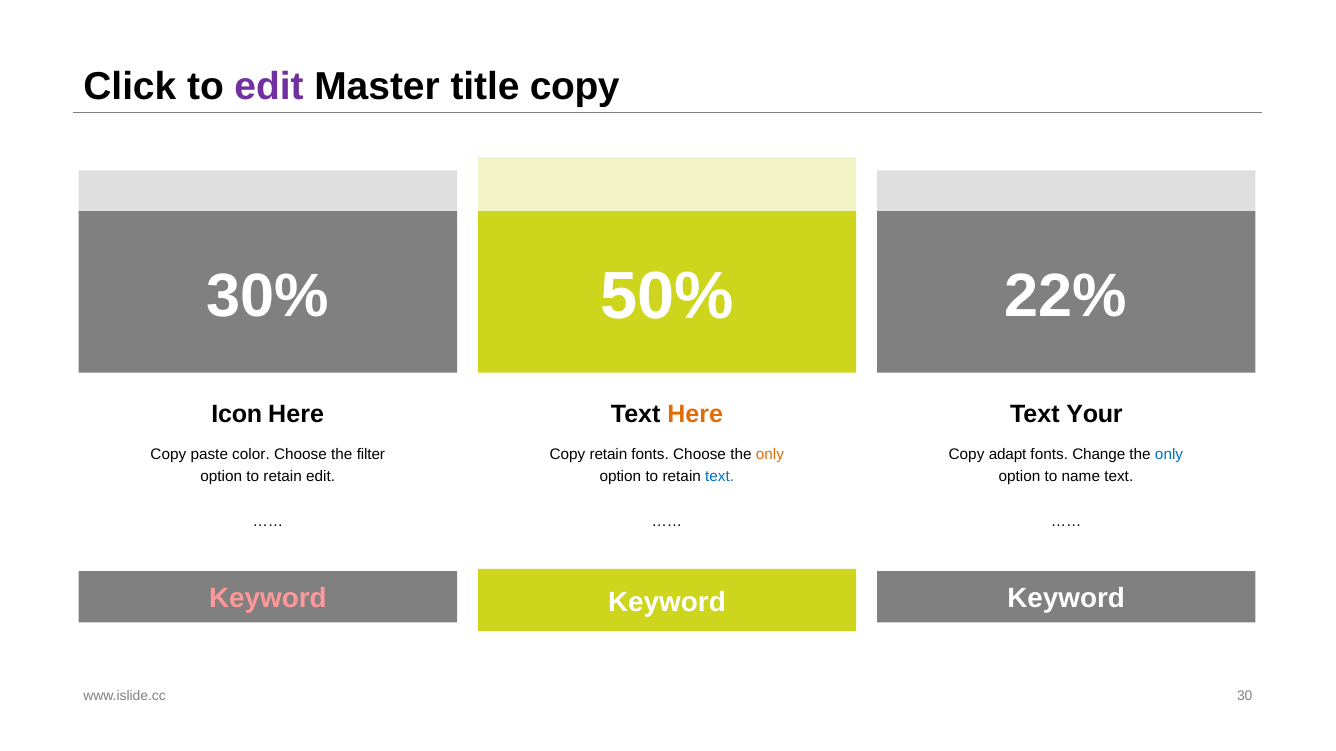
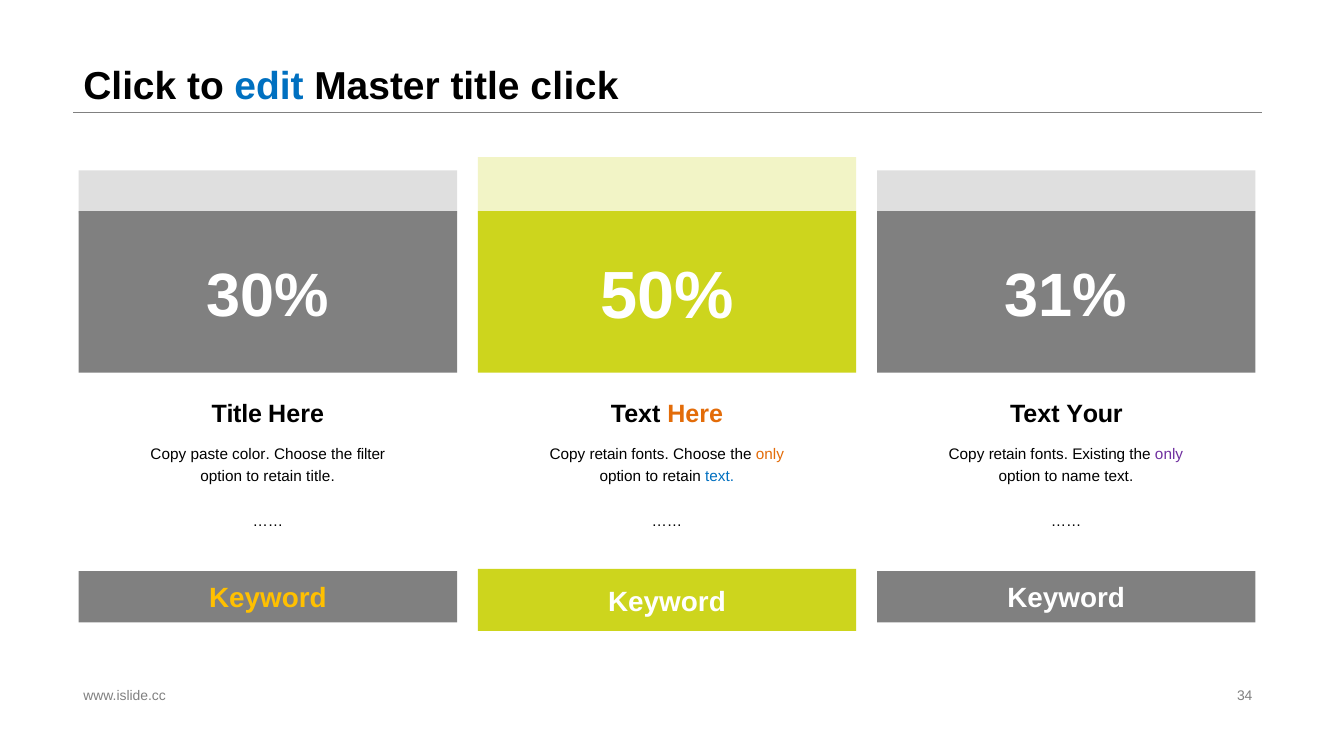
edit at (269, 86) colour: purple -> blue
title copy: copy -> click
22%: 22% -> 31%
Icon at (237, 415): Icon -> Title
adapt at (1008, 455): adapt -> retain
Change: Change -> Existing
only at (1169, 455) colour: blue -> purple
retain edit: edit -> title
Keyword at (268, 599) colour: pink -> yellow
30: 30 -> 34
